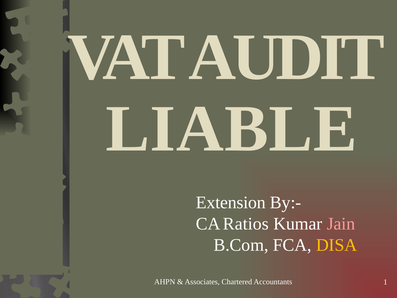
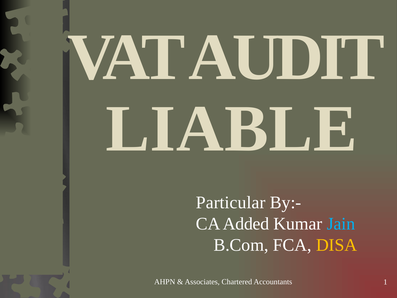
Extension: Extension -> Particular
Ratios: Ratios -> Added
Jain colour: pink -> light blue
